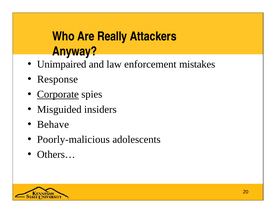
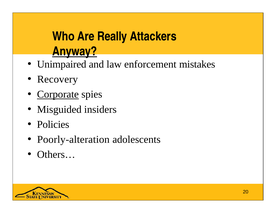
Anyway underline: none -> present
Response: Response -> Recovery
Behave: Behave -> Policies
Poorly-malicious: Poorly-malicious -> Poorly-alteration
